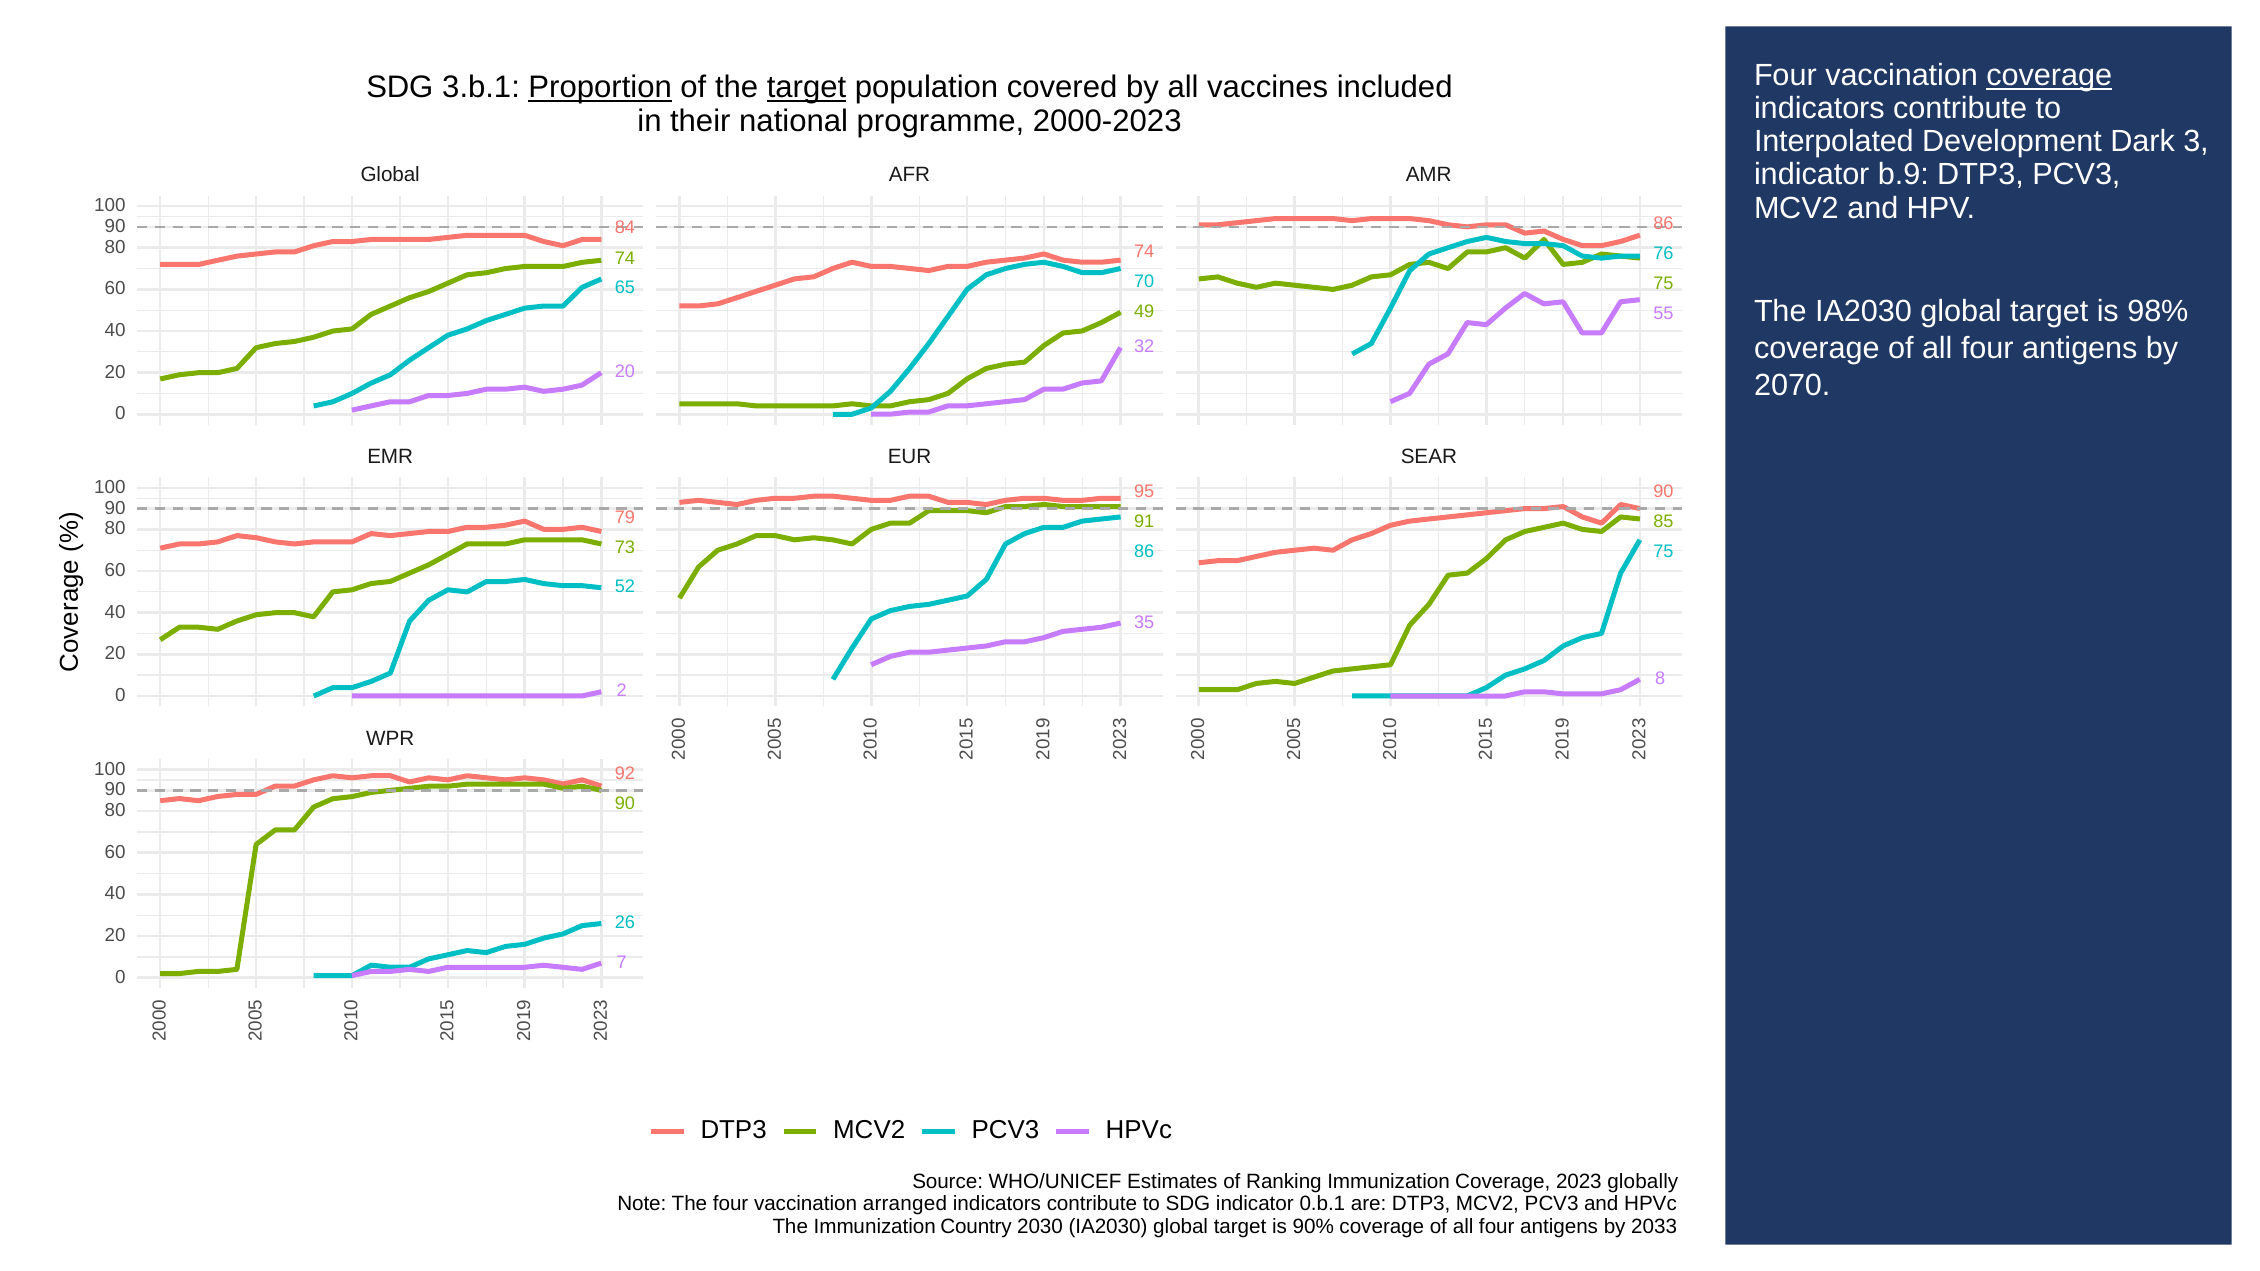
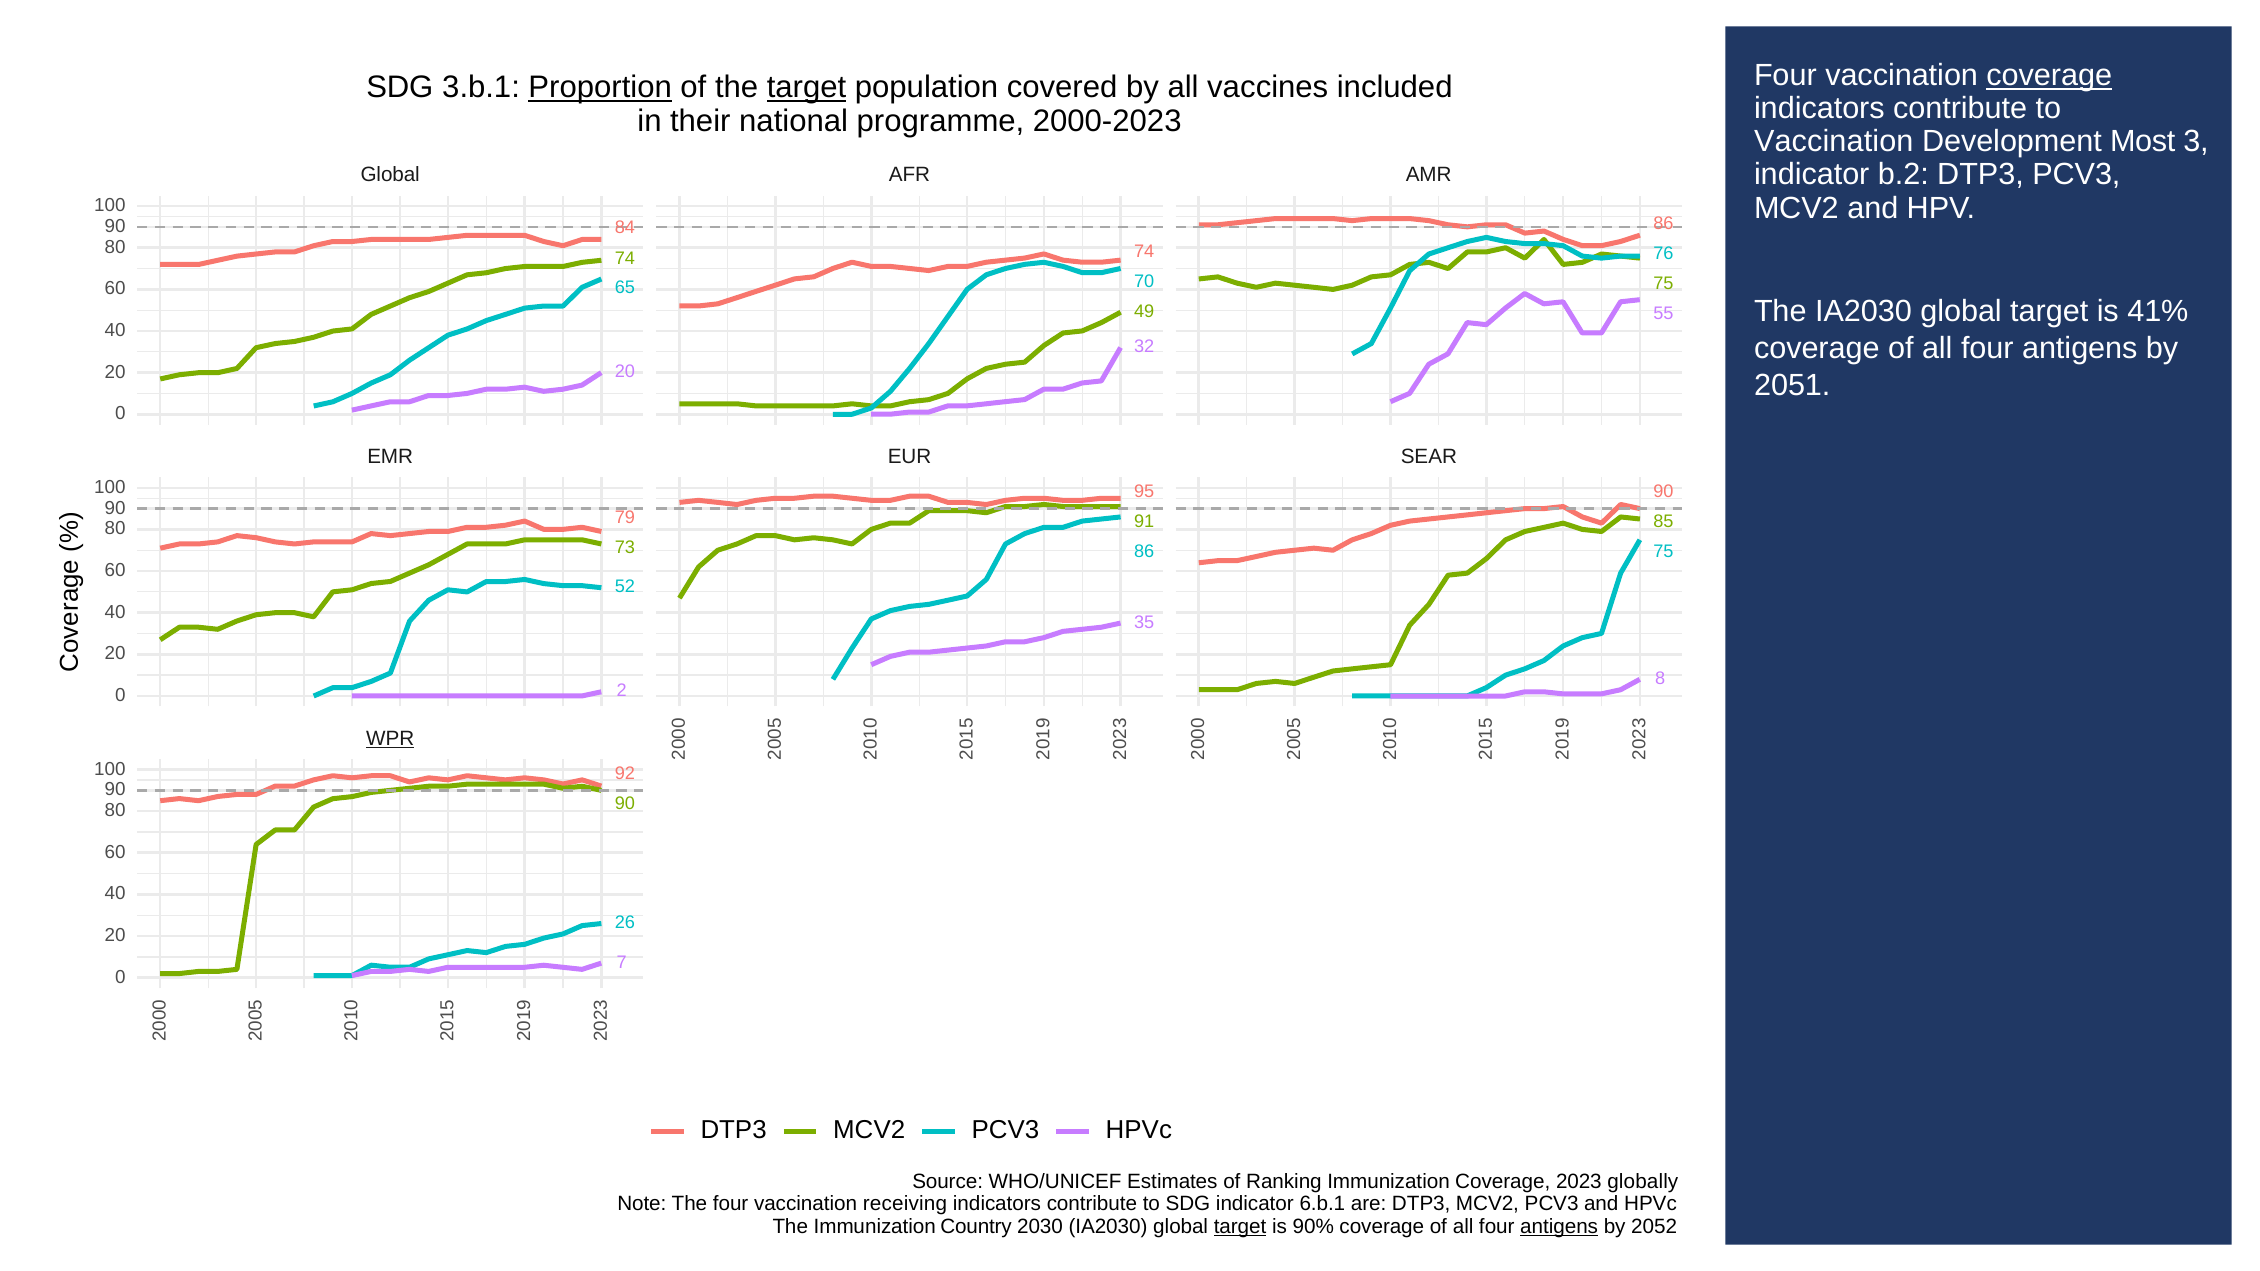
Interpolated at (1834, 142): Interpolated -> Vaccination
Dark: Dark -> Most
b.9: b.9 -> b.2
98%: 98% -> 41%
2070: 2070 -> 2051
WPR underline: none -> present
arranged: arranged -> receiving
0.b.1: 0.b.1 -> 6.b.1
target at (1240, 1227) underline: none -> present
antigens at (1559, 1227) underline: none -> present
2033: 2033 -> 2052
